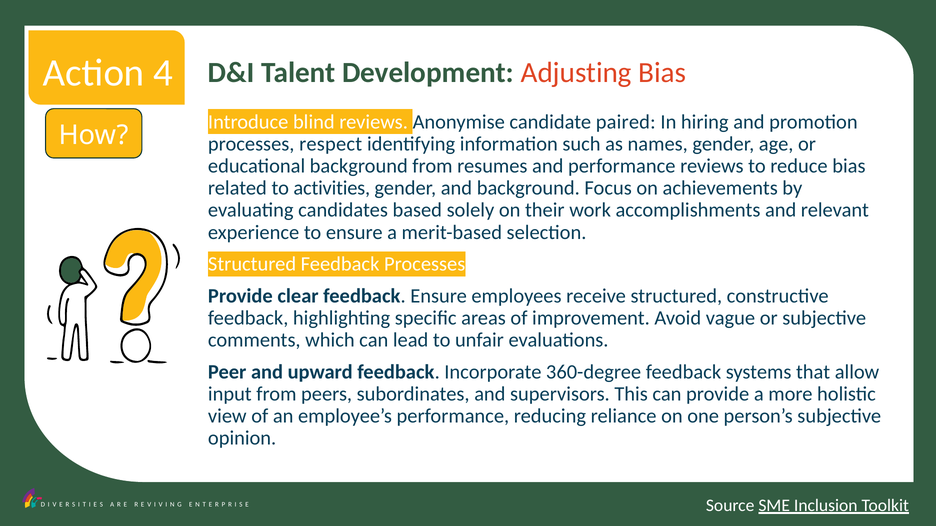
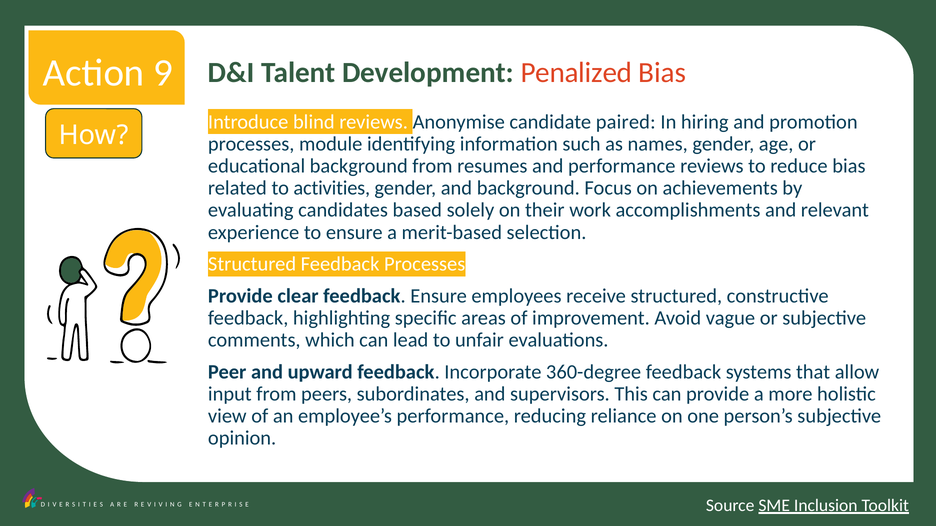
4: 4 -> 9
Adjusting: Adjusting -> Penalized
respect: respect -> module
